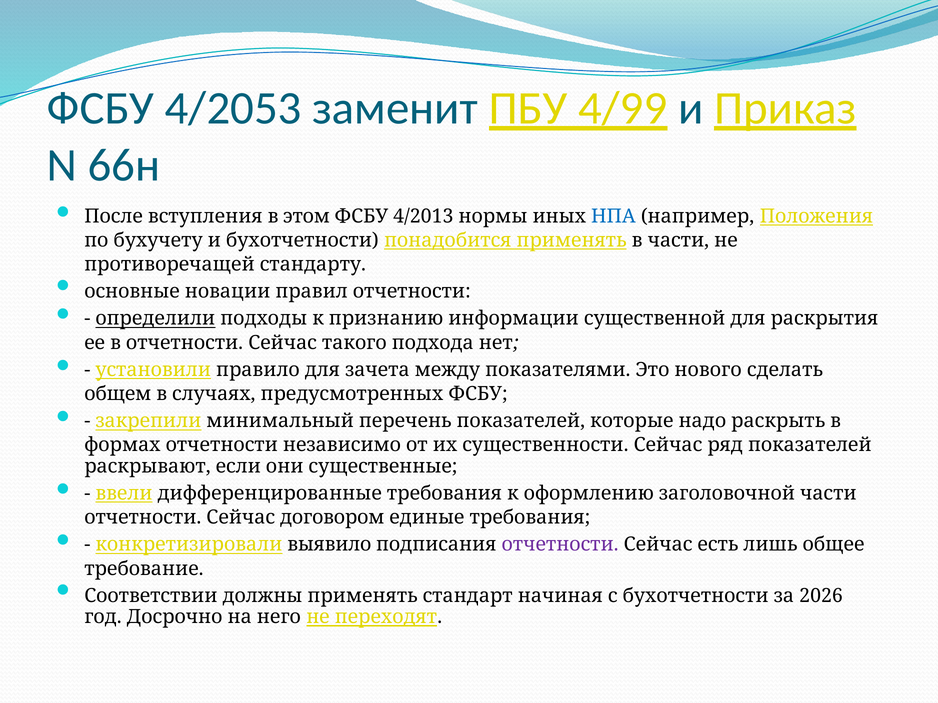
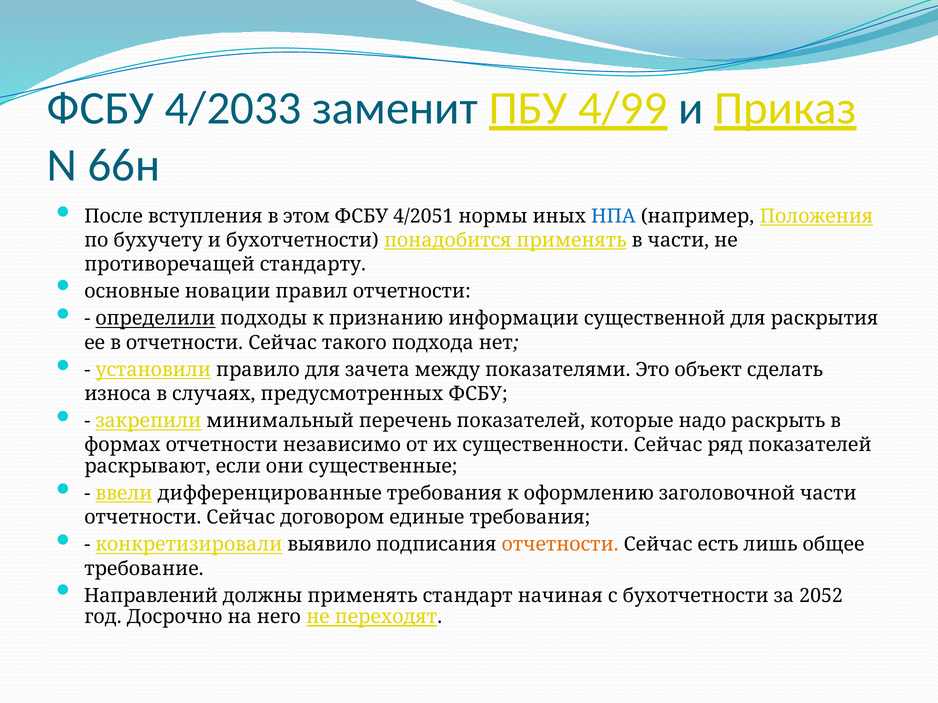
4/2053: 4/2053 -> 4/2033
4/2013: 4/2013 -> 4/2051
нового: нового -> объект
общем: общем -> износа
отчетности at (560, 545) colour: purple -> orange
Соответствии: Соответствии -> Направлений
2026: 2026 -> 2052
